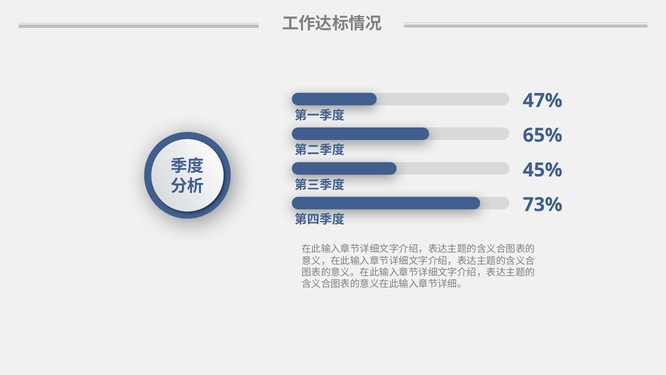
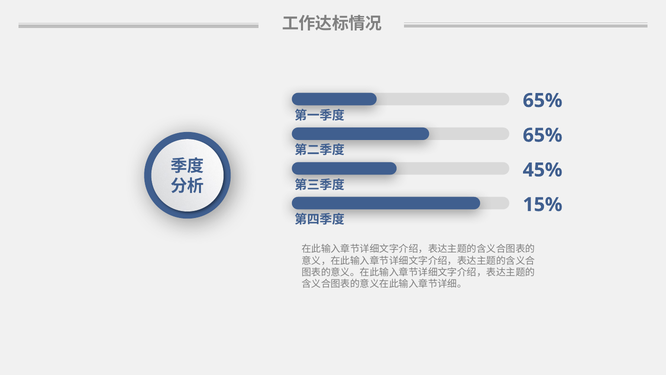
47% at (543, 100): 47% -> 65%
73%: 73% -> 15%
